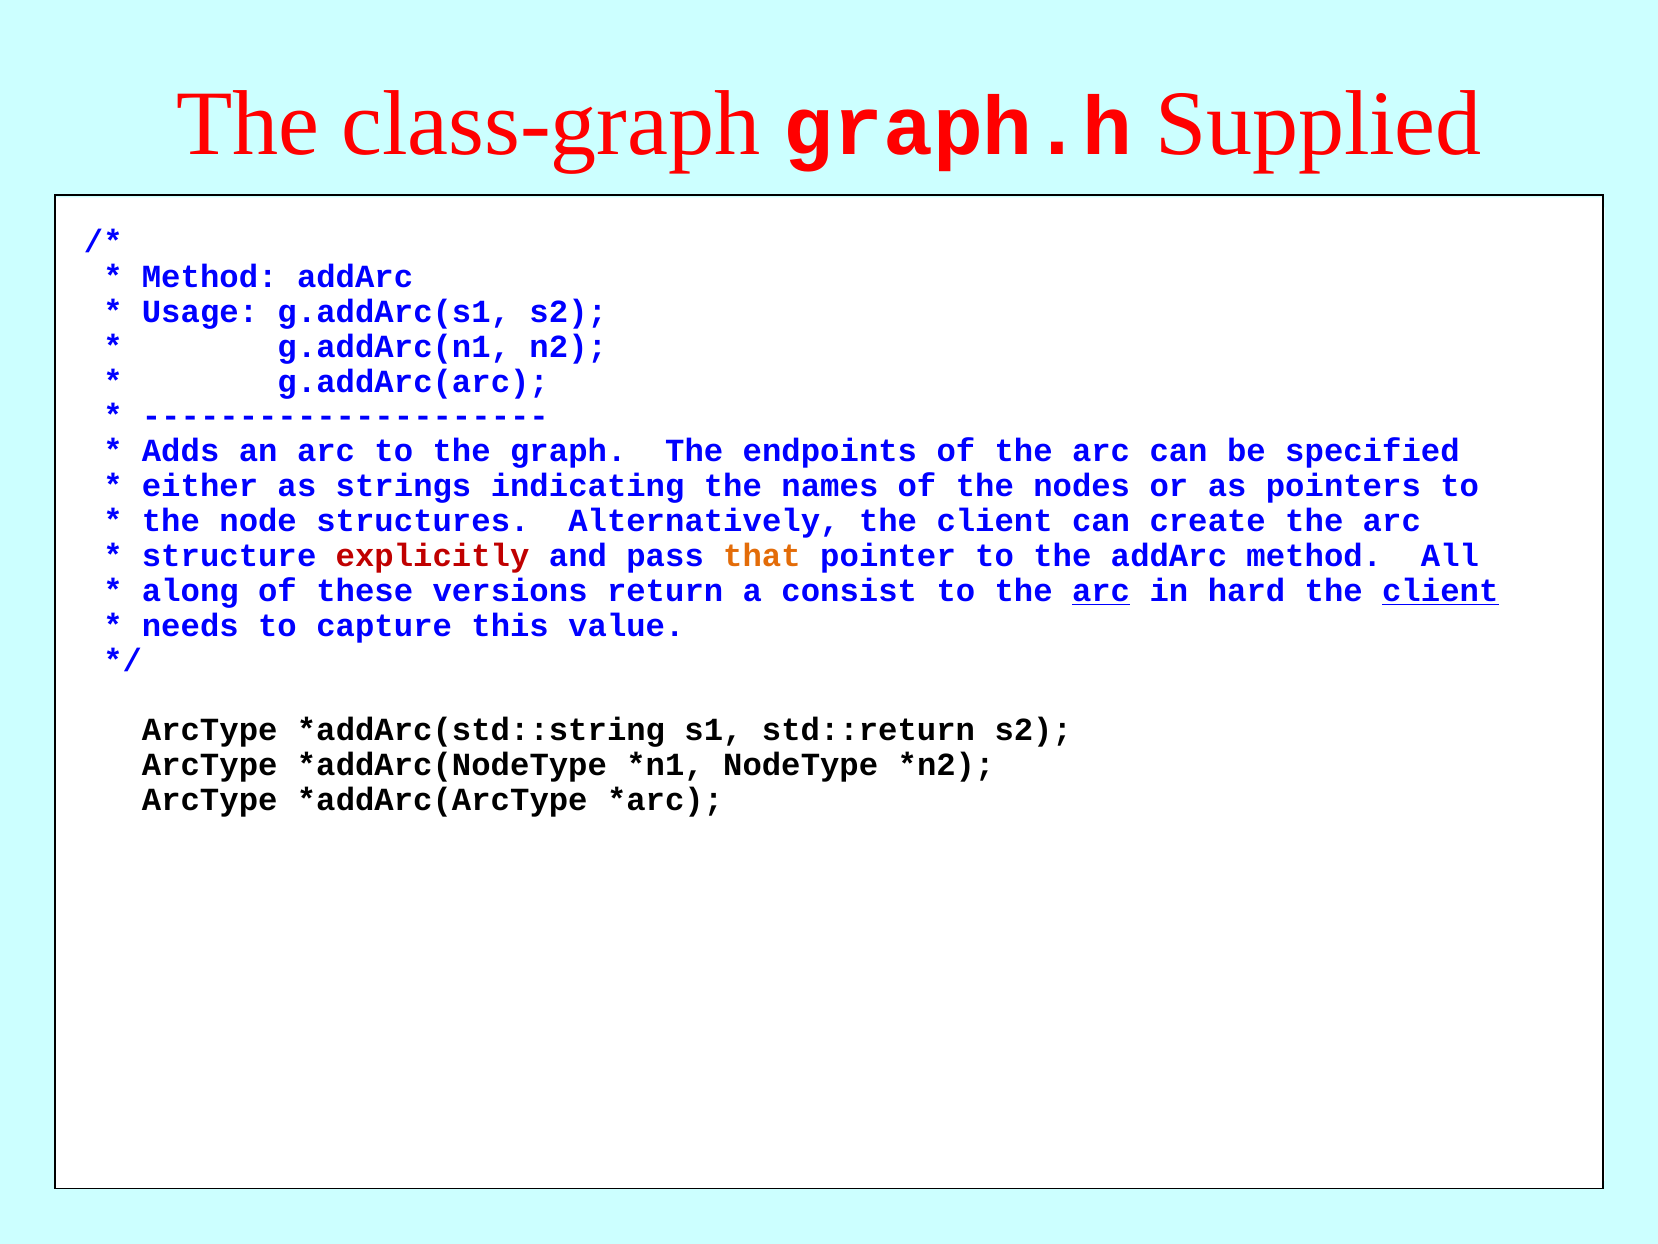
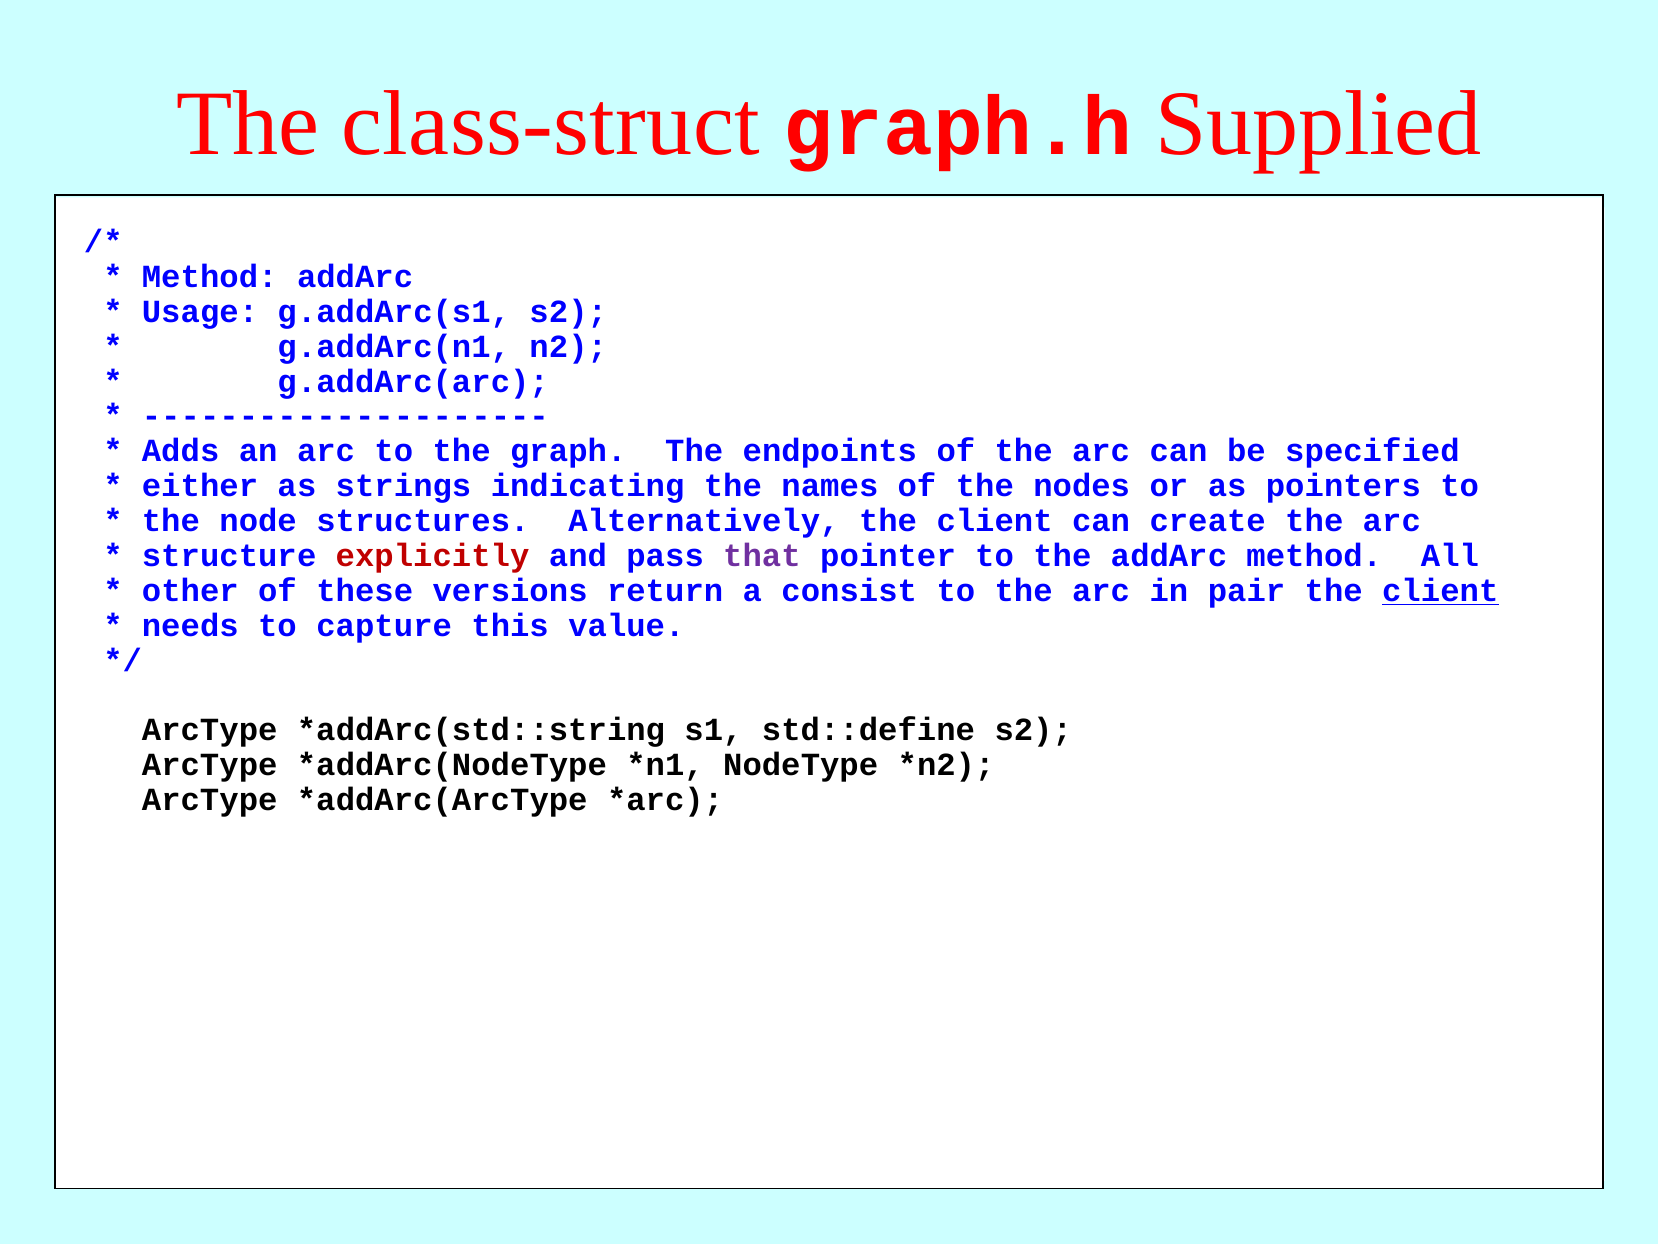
class-graph: class-graph -> class-struct
that at (762, 556) colour: orange -> purple
along: along -> other
arc at (1101, 590) underline: present -> none
hard: hard -> pair
std::return: std::return -> std::define
